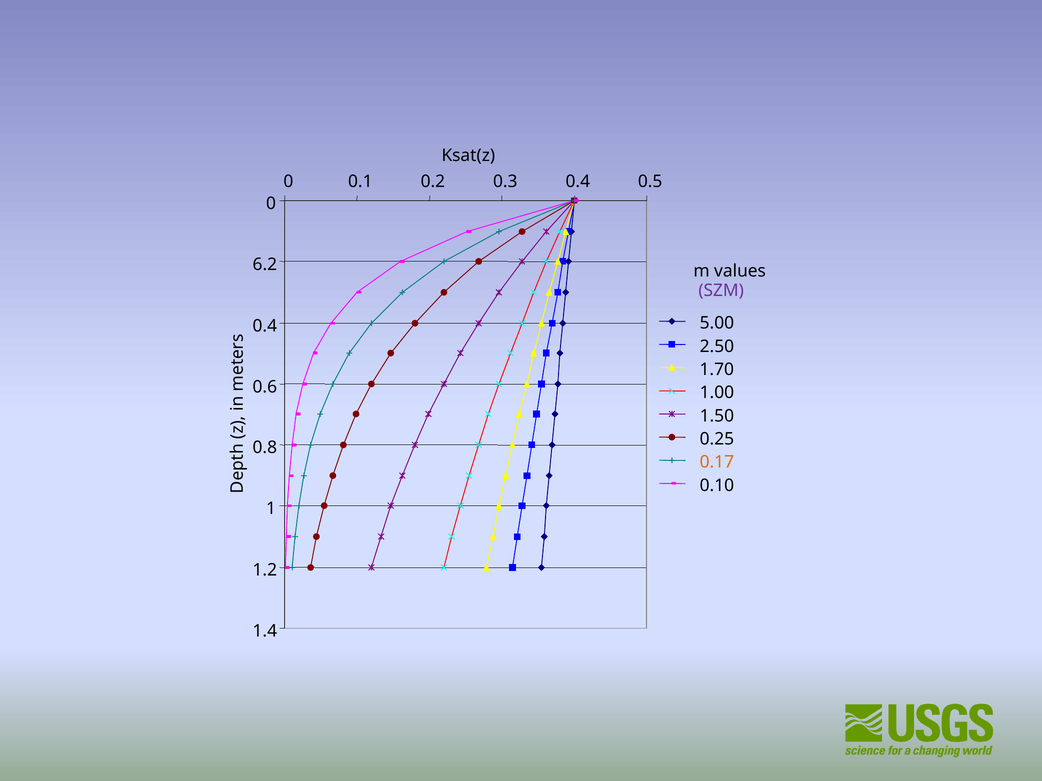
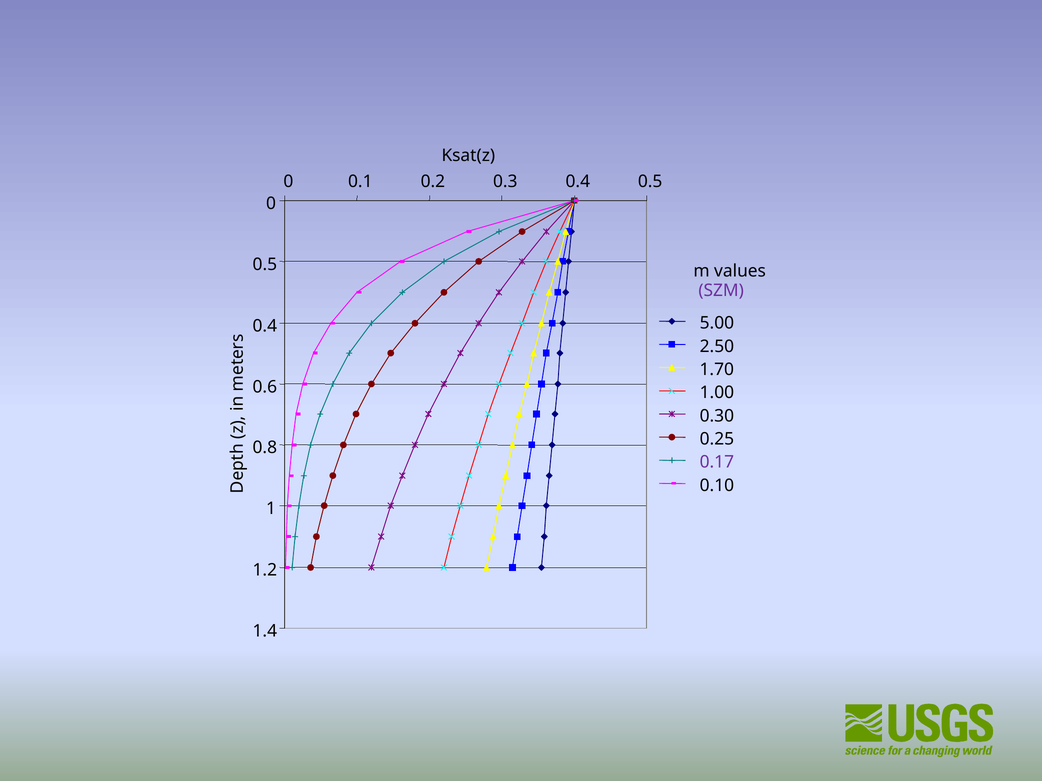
6.2 at (265, 264): 6.2 -> 0.5
1.50: 1.50 -> 0.30
0.17 colour: orange -> purple
